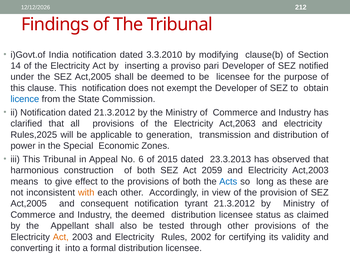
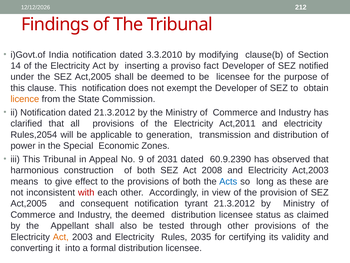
pari: pari -> fact
licence colour: blue -> orange
Act,2063: Act,2063 -> Act,2011
Rules,2025: Rules,2025 -> Rules,2054
6: 6 -> 9
2015: 2015 -> 2031
23.3.2013: 23.3.2013 -> 60.9.2390
2059: 2059 -> 2008
with colour: orange -> red
2002: 2002 -> 2035
